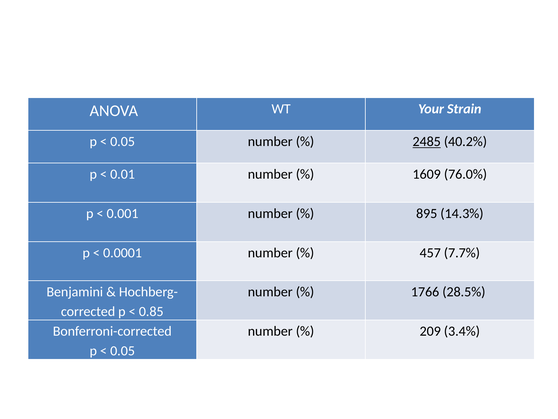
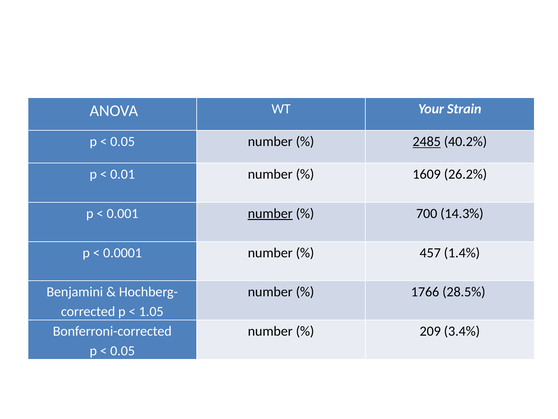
76.0%: 76.0% -> 26.2%
number at (270, 213) underline: none -> present
895: 895 -> 700
7.7%: 7.7% -> 1.4%
0.85: 0.85 -> 1.05
